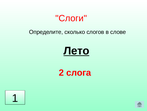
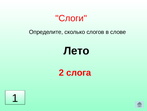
Лето underline: present -> none
